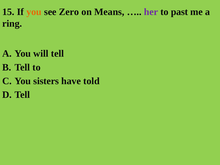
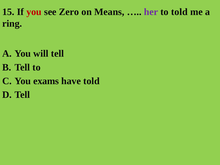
you at (34, 12) colour: orange -> red
to past: past -> told
sisters: sisters -> exams
